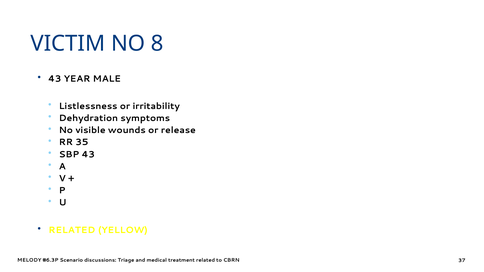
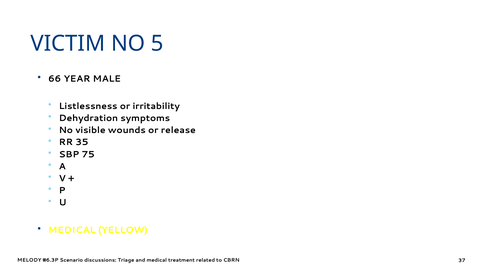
8: 8 -> 5
43 at (55, 79): 43 -> 66
SBP 43: 43 -> 75
RELATED at (72, 230): RELATED -> MEDICAL
